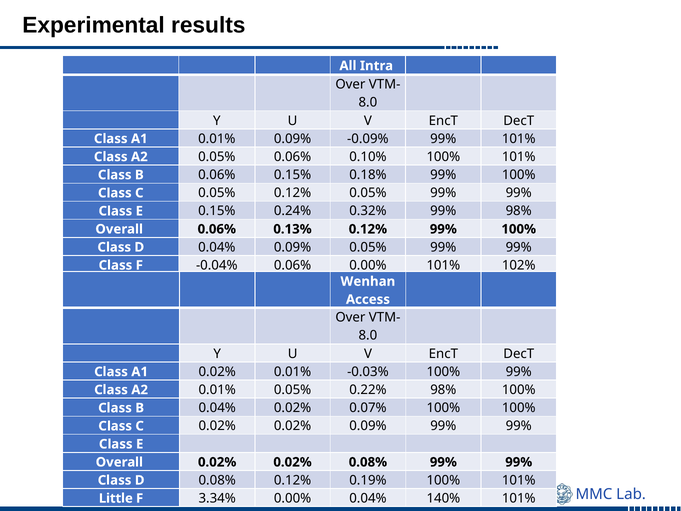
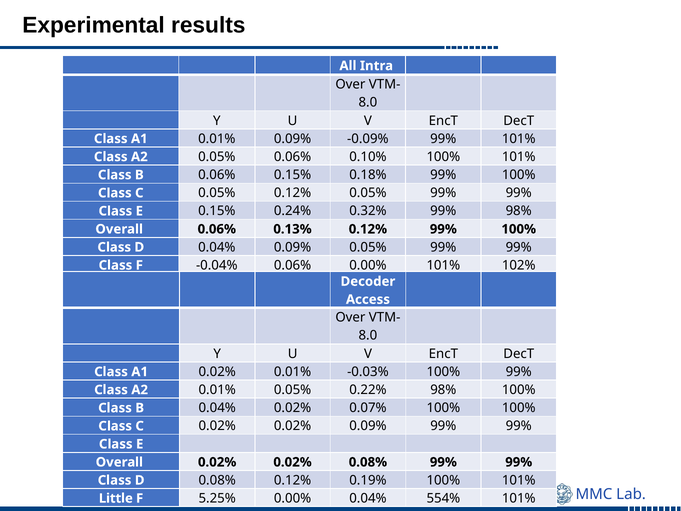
Wenhan: Wenhan -> Decoder
3.34%: 3.34% -> 5.25%
140%: 140% -> 554%
